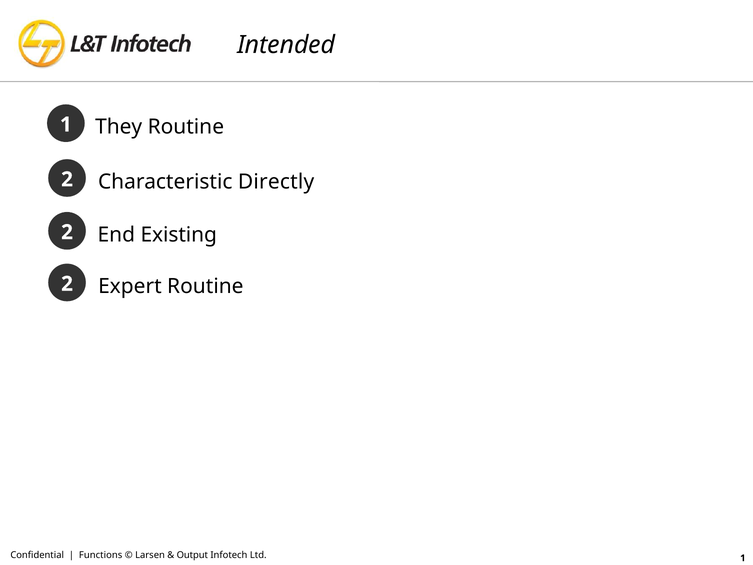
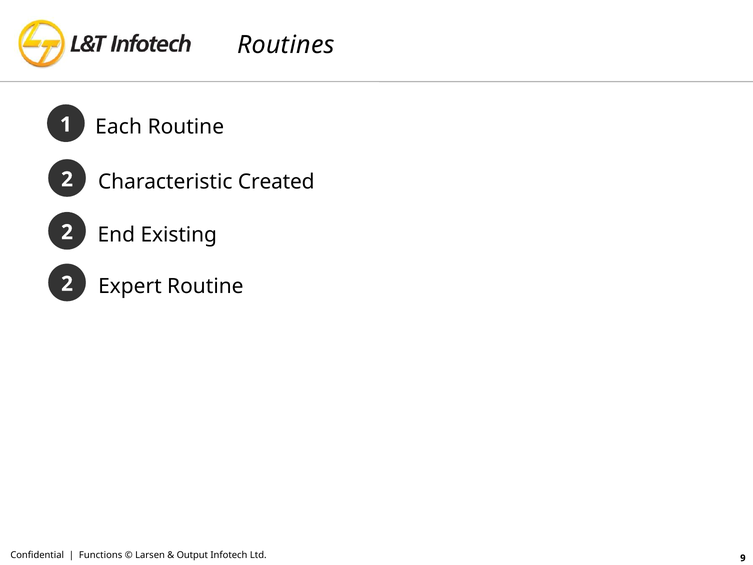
Intended: Intended -> Routines
They: They -> Each
Directly: Directly -> Created
Ltd 1: 1 -> 9
